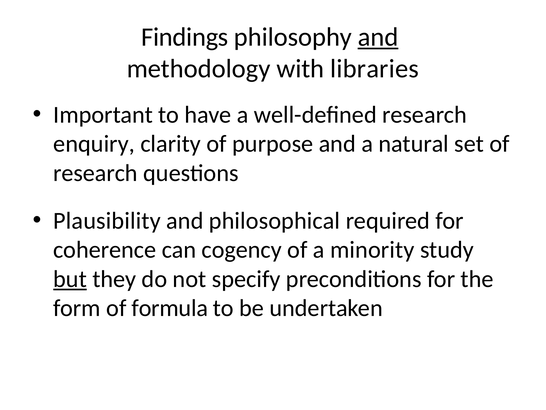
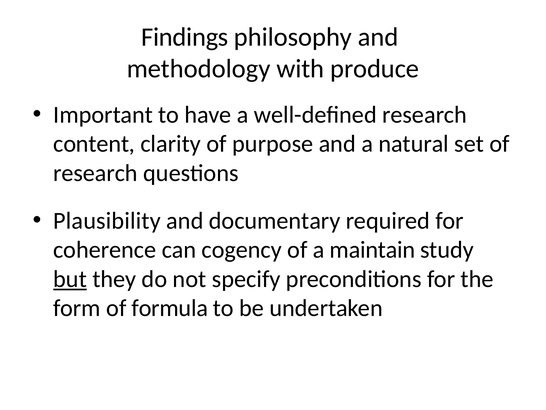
and at (378, 37) underline: present -> none
libraries: libraries -> produce
enquiry: enquiry -> content
philosophical: philosophical -> documentary
minority: minority -> maintain
